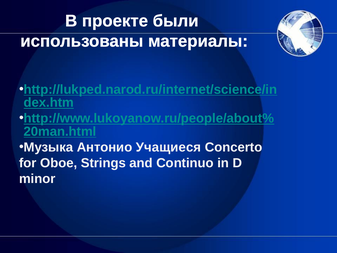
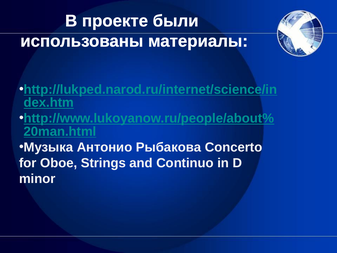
Учащиеся: Учащиеся -> Рыбакова
